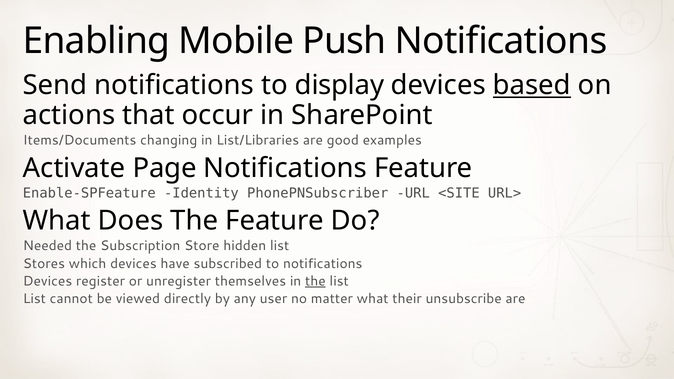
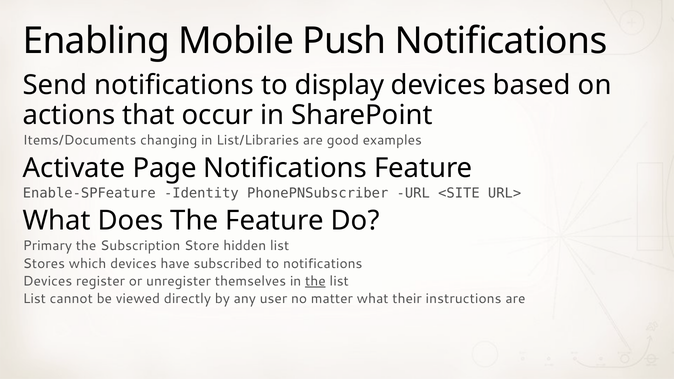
based underline: present -> none
Needed: Needed -> Primary
unsubscribe: unsubscribe -> instructions
